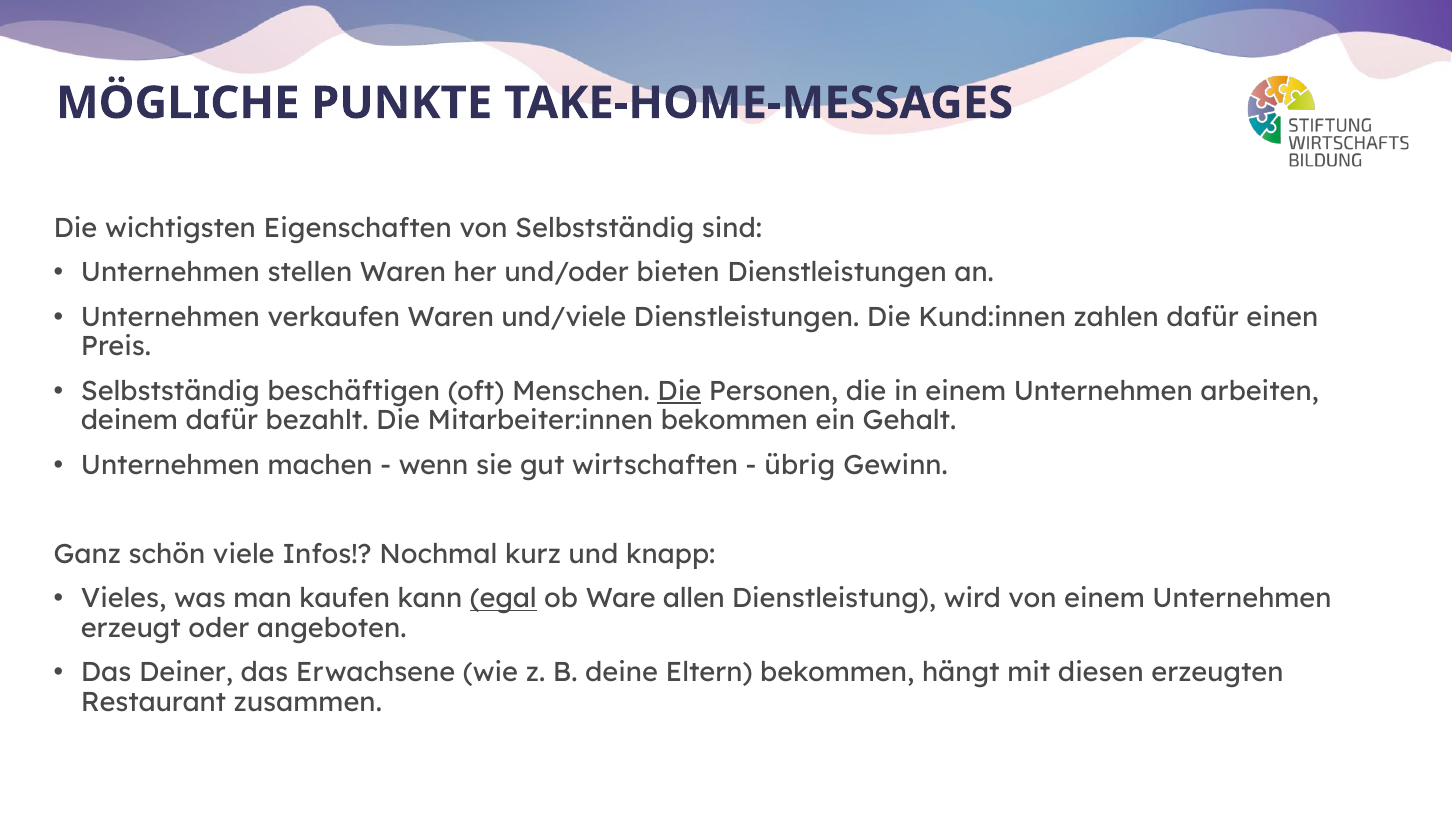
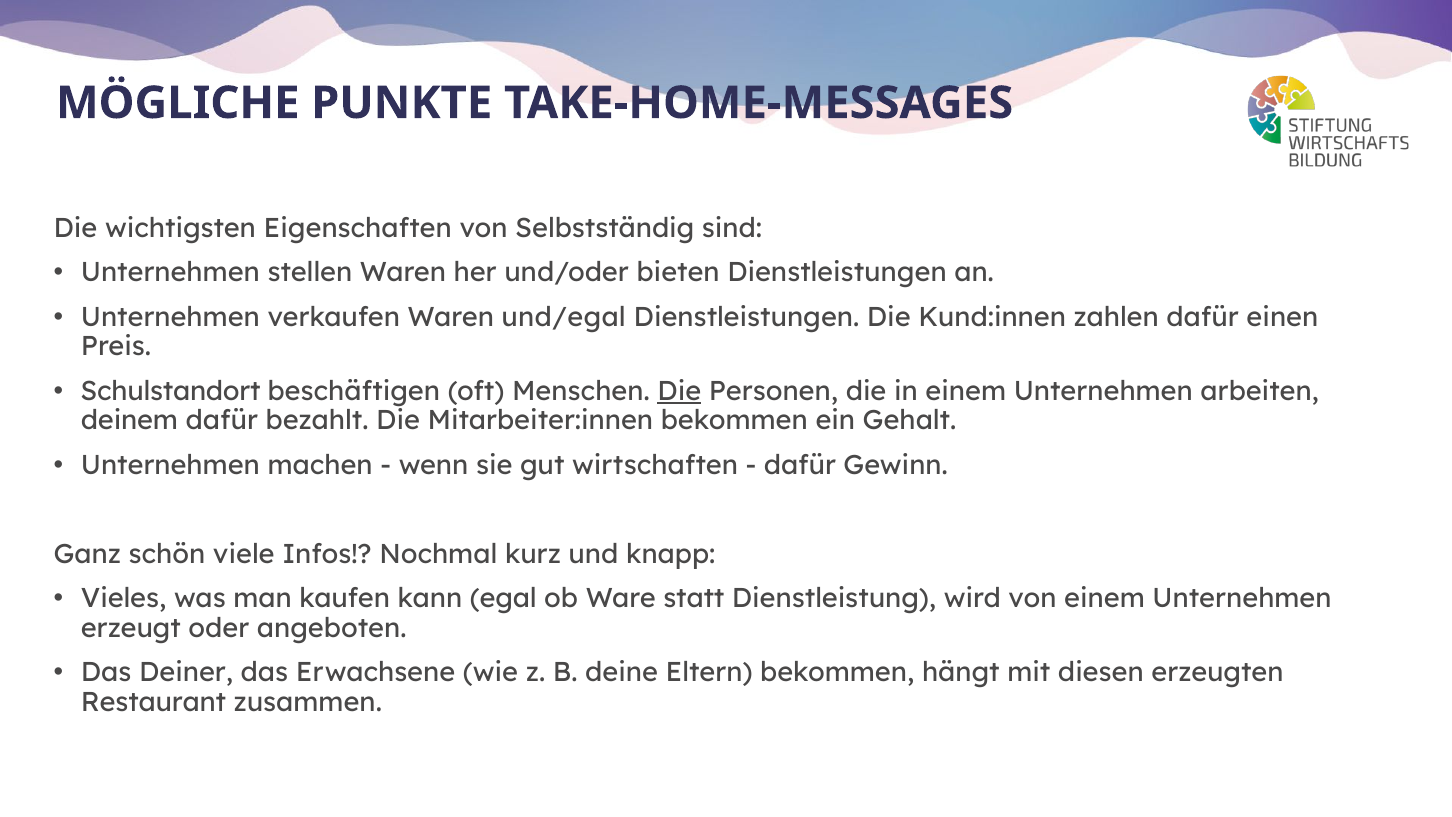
und/viele: und/viele -> und/egal
Selbstständig at (170, 391): Selbstständig -> Schulstandort
übrig at (800, 465): übrig -> dafür
egal underline: present -> none
allen: allen -> statt
